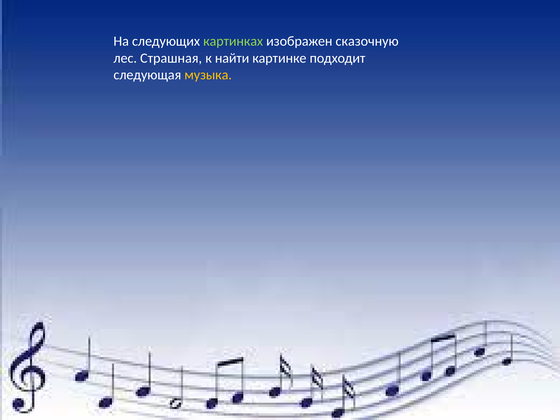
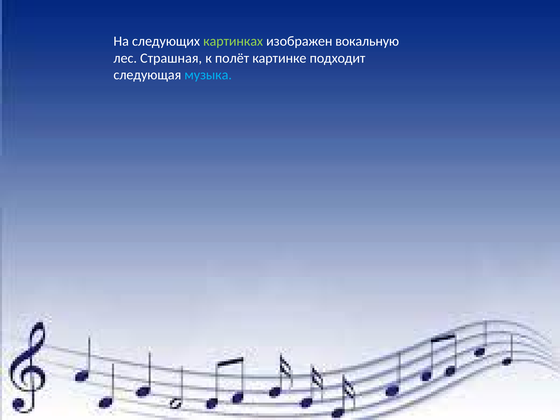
сказочную: сказочную -> вокальную
найти: найти -> полёт
музыка colour: yellow -> light blue
